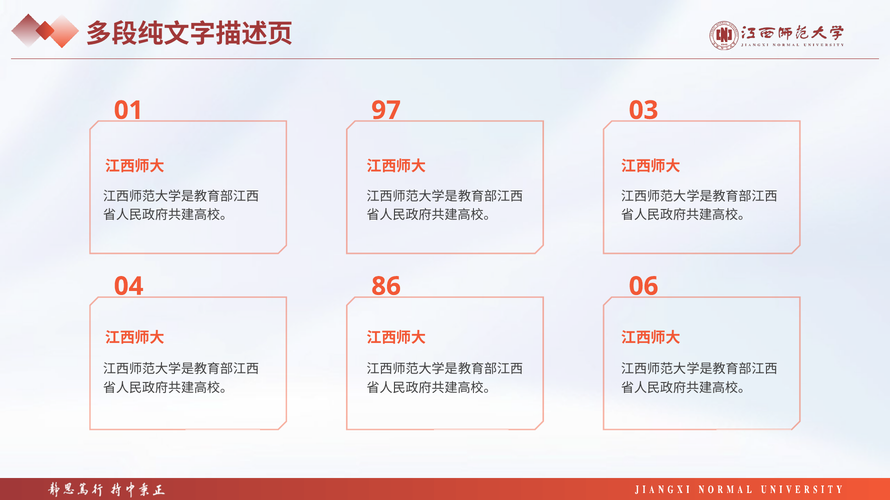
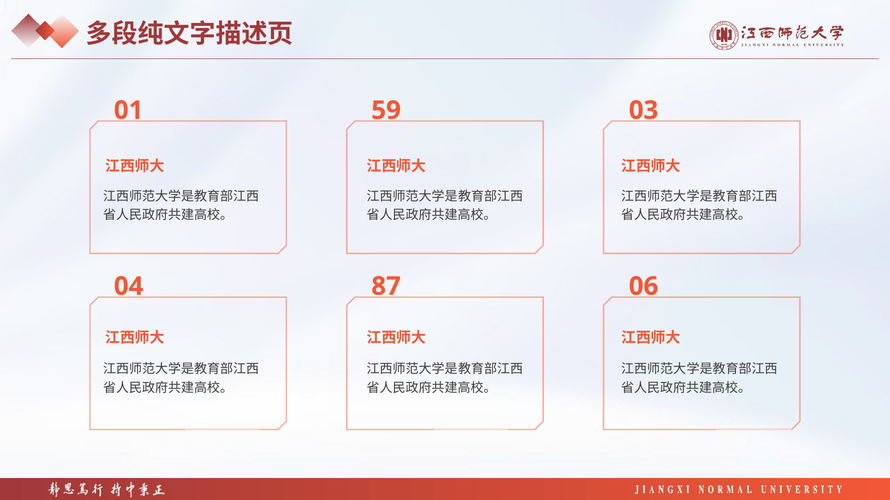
97: 97 -> 59
86: 86 -> 87
